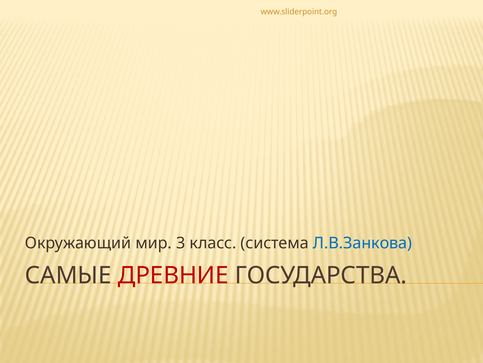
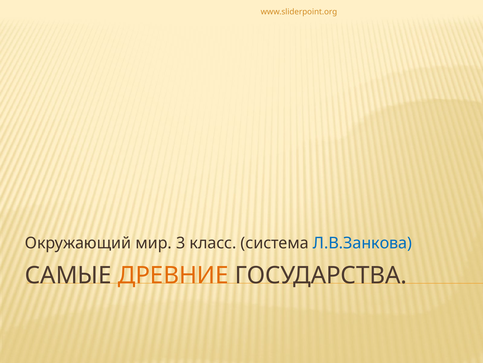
ДРЕВНИЕ colour: red -> orange
